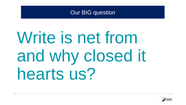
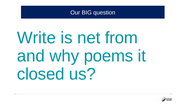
closed: closed -> poems
hearts: hearts -> closed
